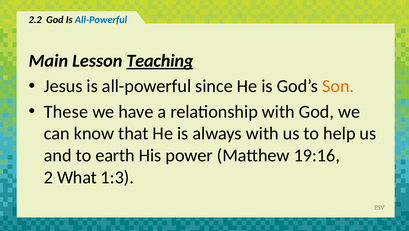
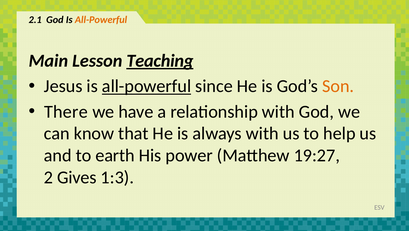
2.2: 2.2 -> 2.1
All-Powerful at (101, 20) colour: blue -> orange
all-powerful at (147, 86) underline: none -> present
These: These -> There
19:16: 19:16 -> 19:27
What: What -> Gives
